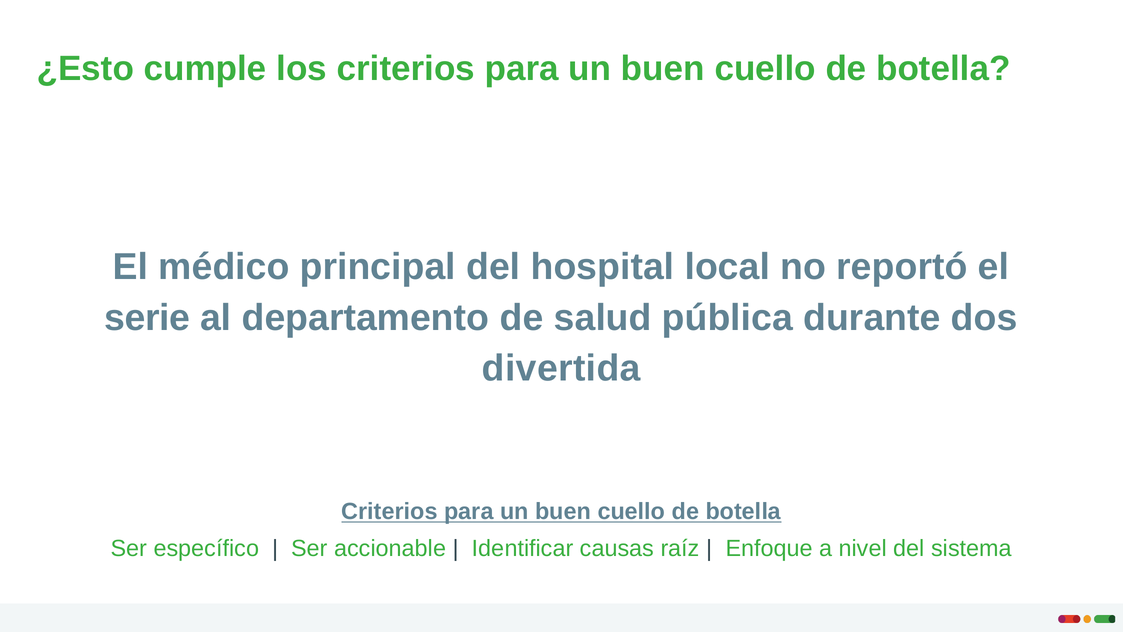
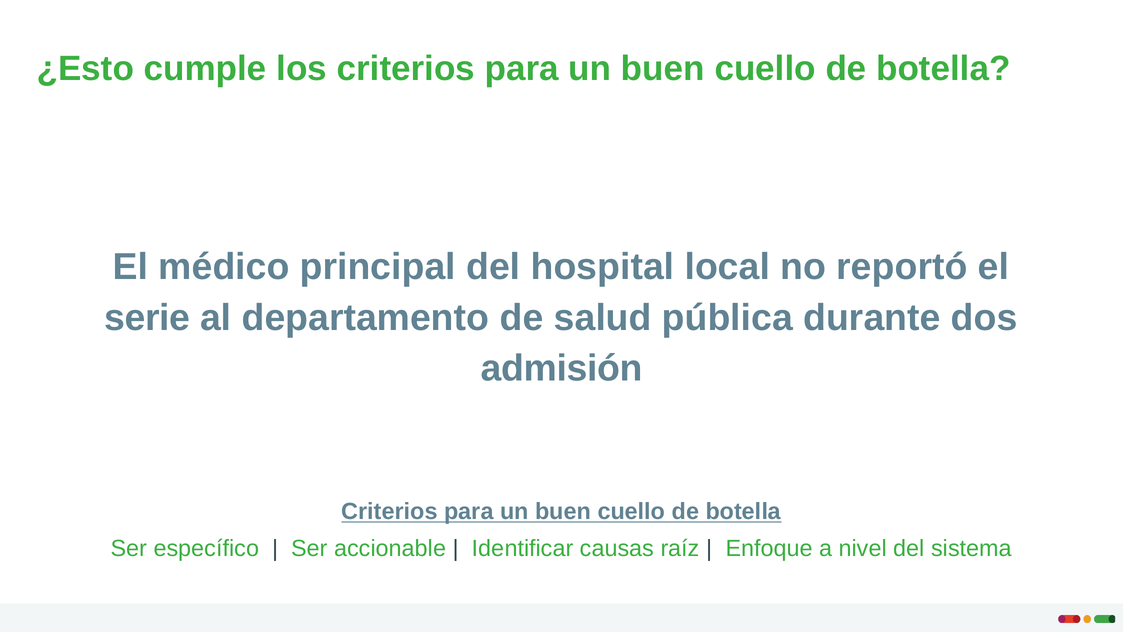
divertida: divertida -> admisión
